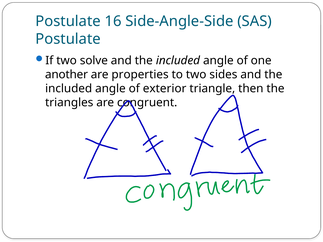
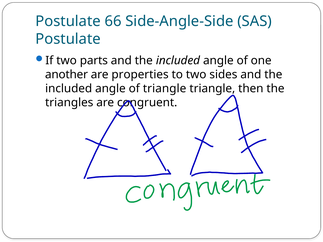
16: 16 -> 66
solve: solve -> parts
of exterior: exterior -> triangle
